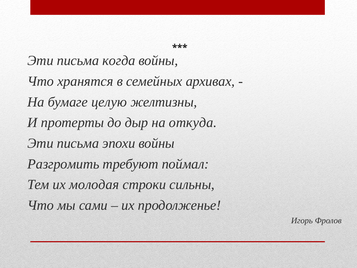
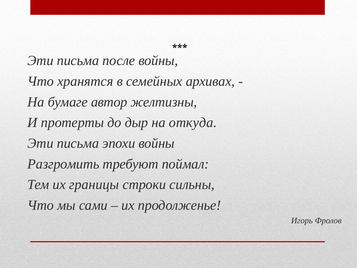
когда: когда -> после
целую: целую -> автор
молодая: молодая -> границы
